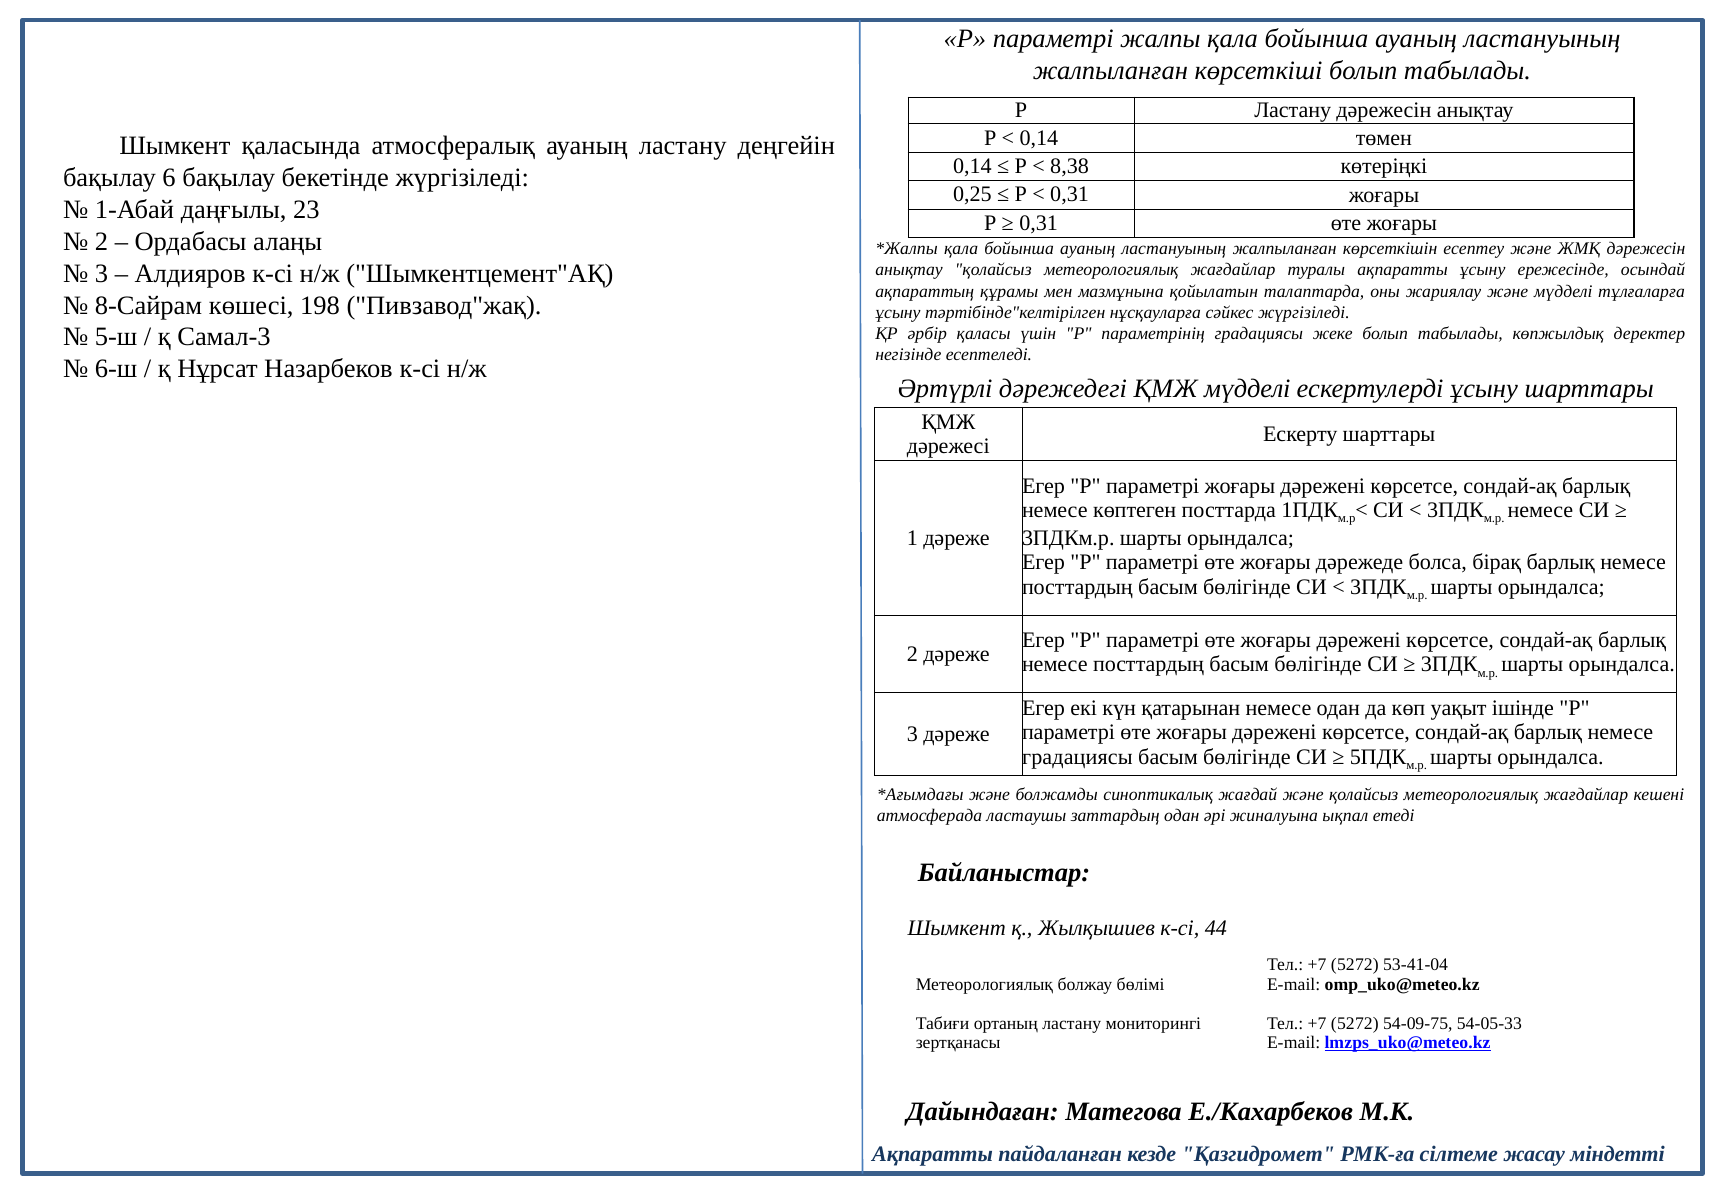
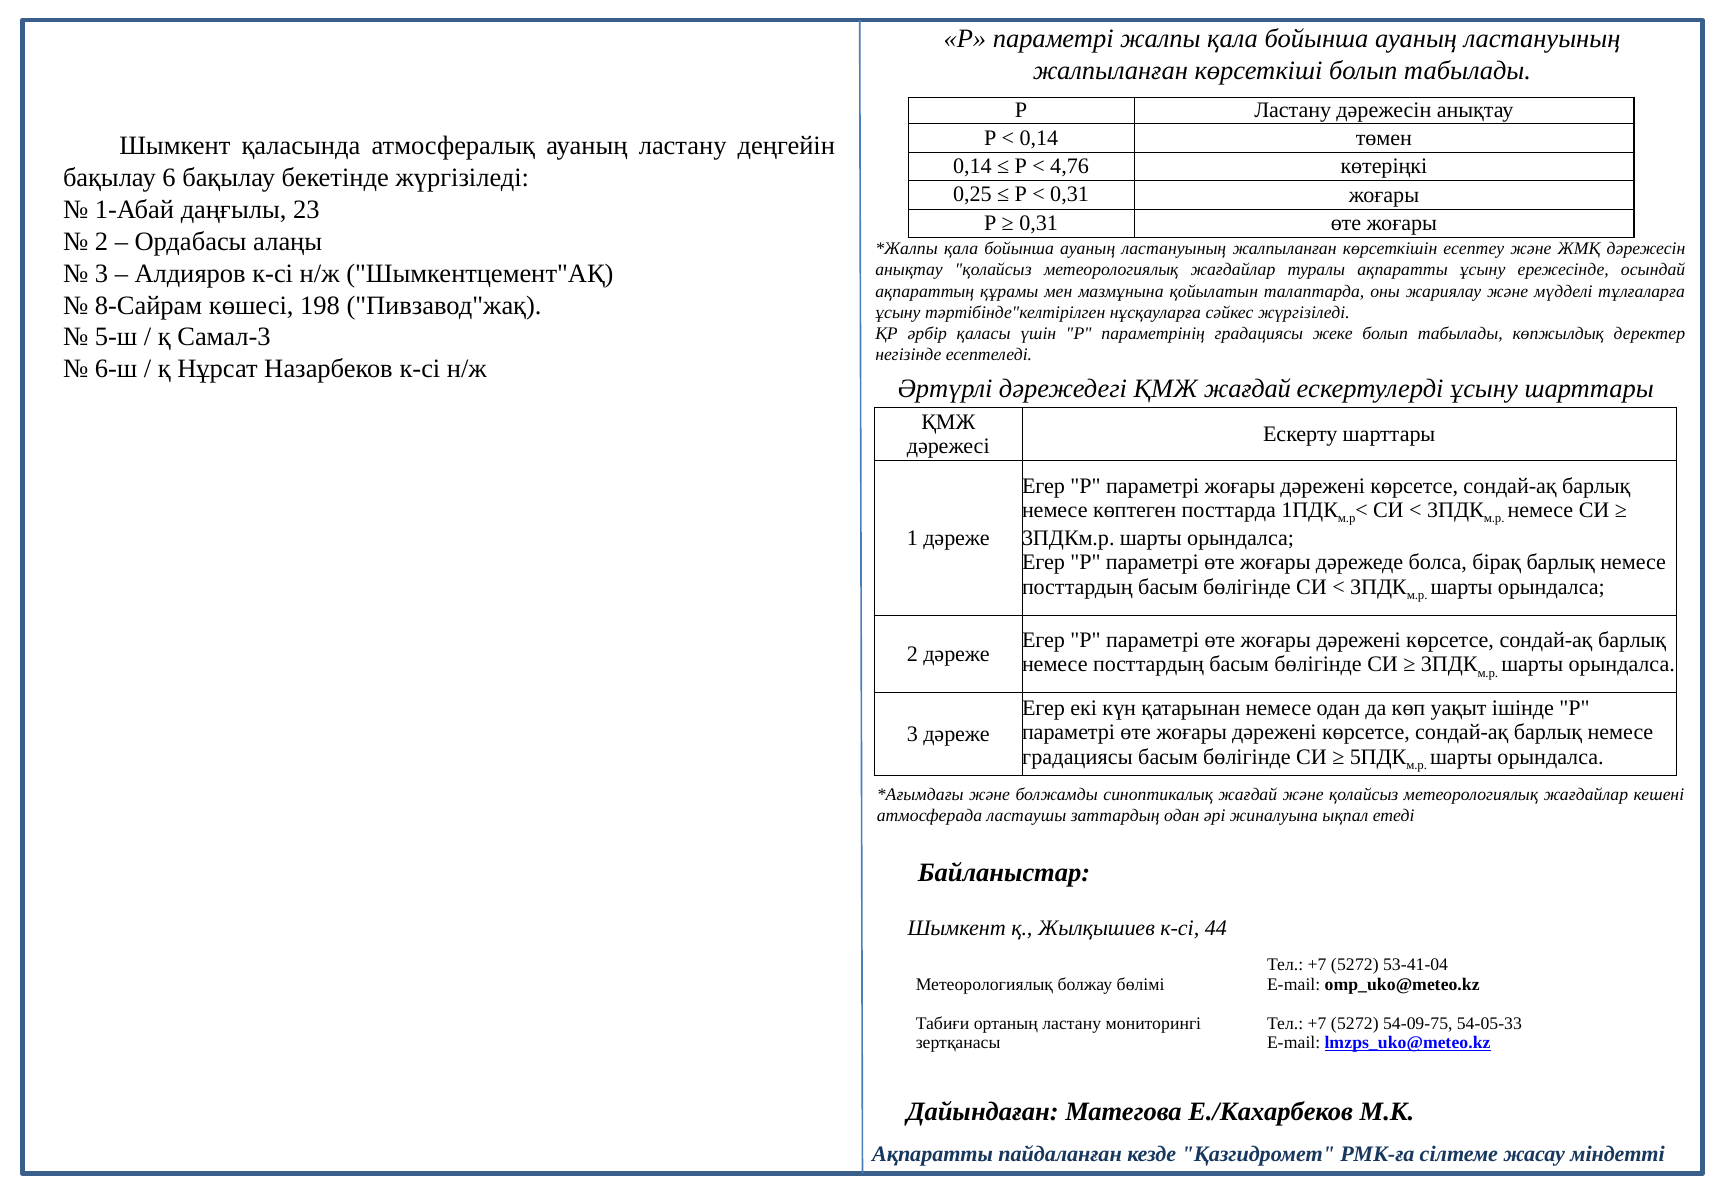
8,38: 8,38 -> 4,76
ҚМЖ мүдделі: мүдделі -> жағдай
